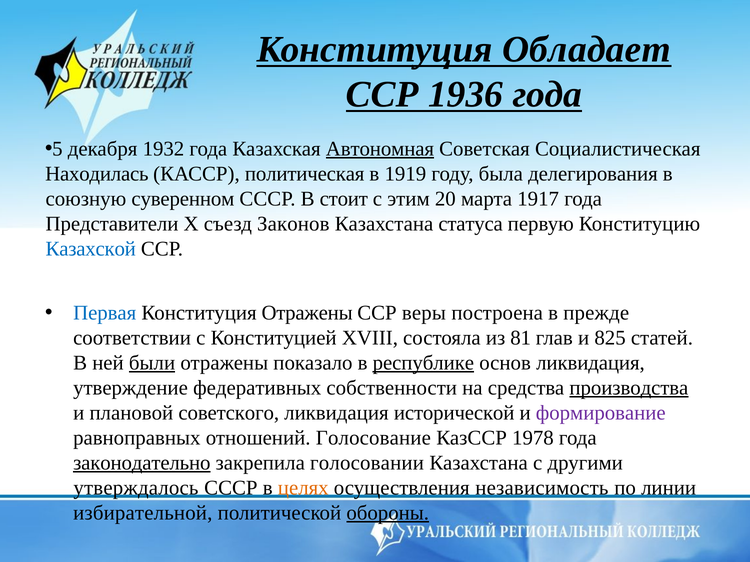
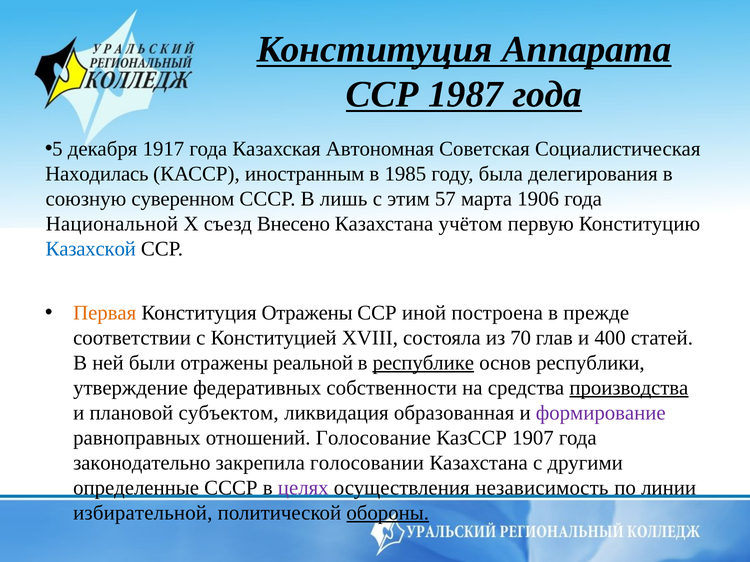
Обладает: Обладает -> Аппарата
1936: 1936 -> 1987
1932: 1932 -> 1917
Автономная underline: present -> none
политическая: политическая -> иностранным
1919: 1919 -> 1985
стоит: стоит -> лишь
20: 20 -> 57
1917: 1917 -> 1906
Представители: Представители -> Национальной
Законов: Законов -> Внесено
статуса: статуса -> учётом
Первая colour: blue -> orange
веры: веры -> иной
81: 81 -> 70
825: 825 -> 400
были underline: present -> none
показало: показало -> реальной
основ ликвидация: ликвидация -> республики
советского: советского -> субъектом
исторической: исторической -> образованная
1978: 1978 -> 1907
законодательно underline: present -> none
утверждалось: утверждалось -> определенные
целях colour: orange -> purple
